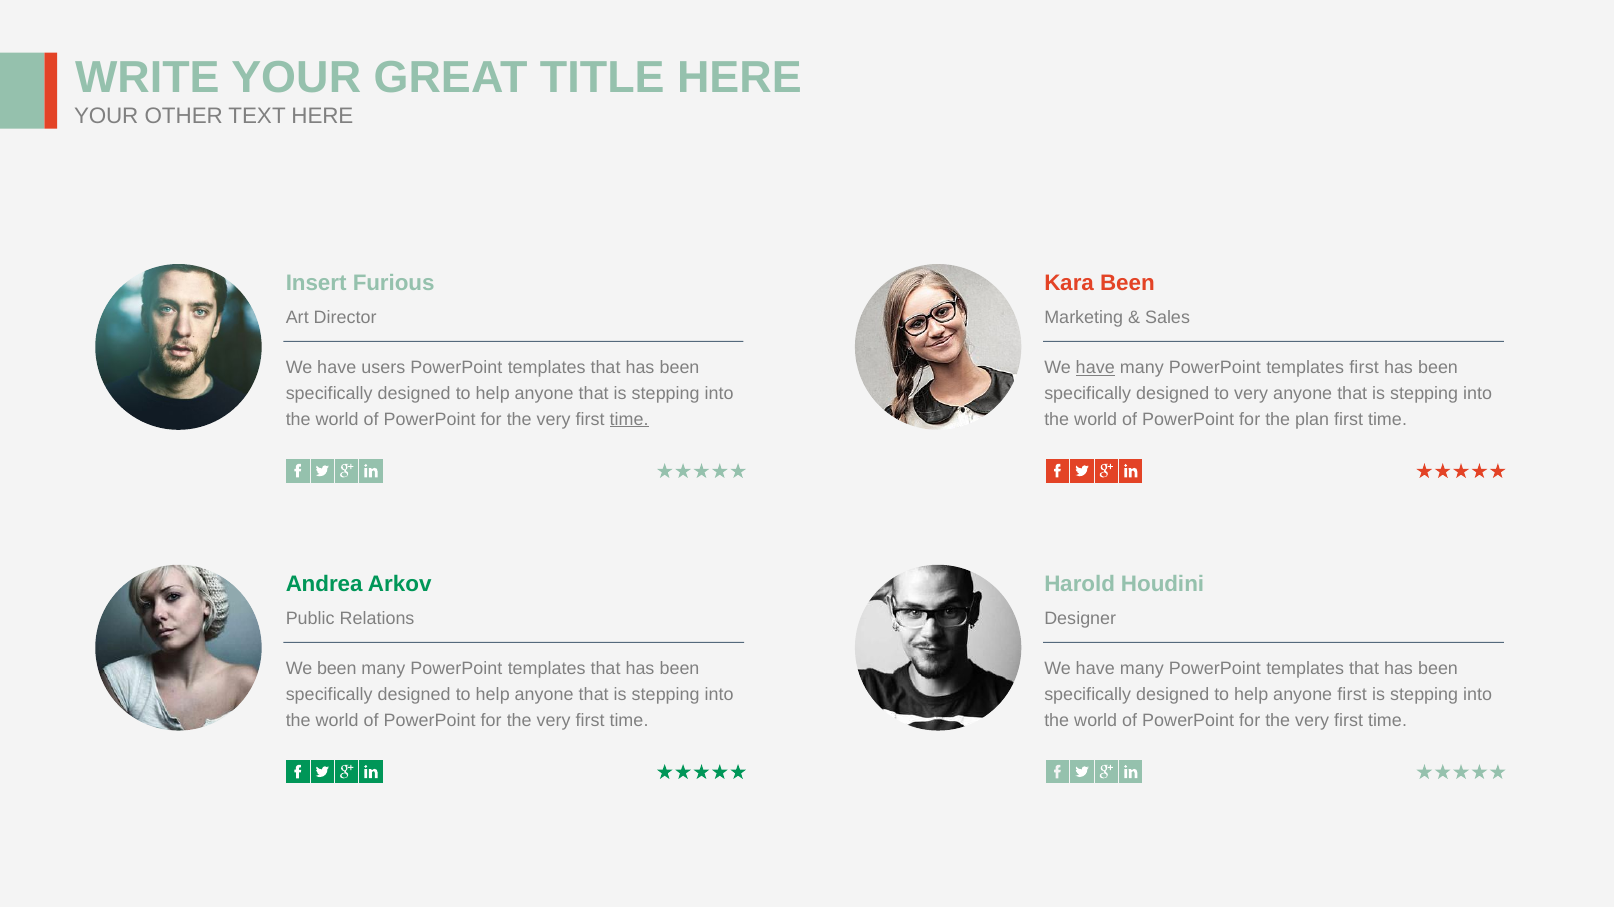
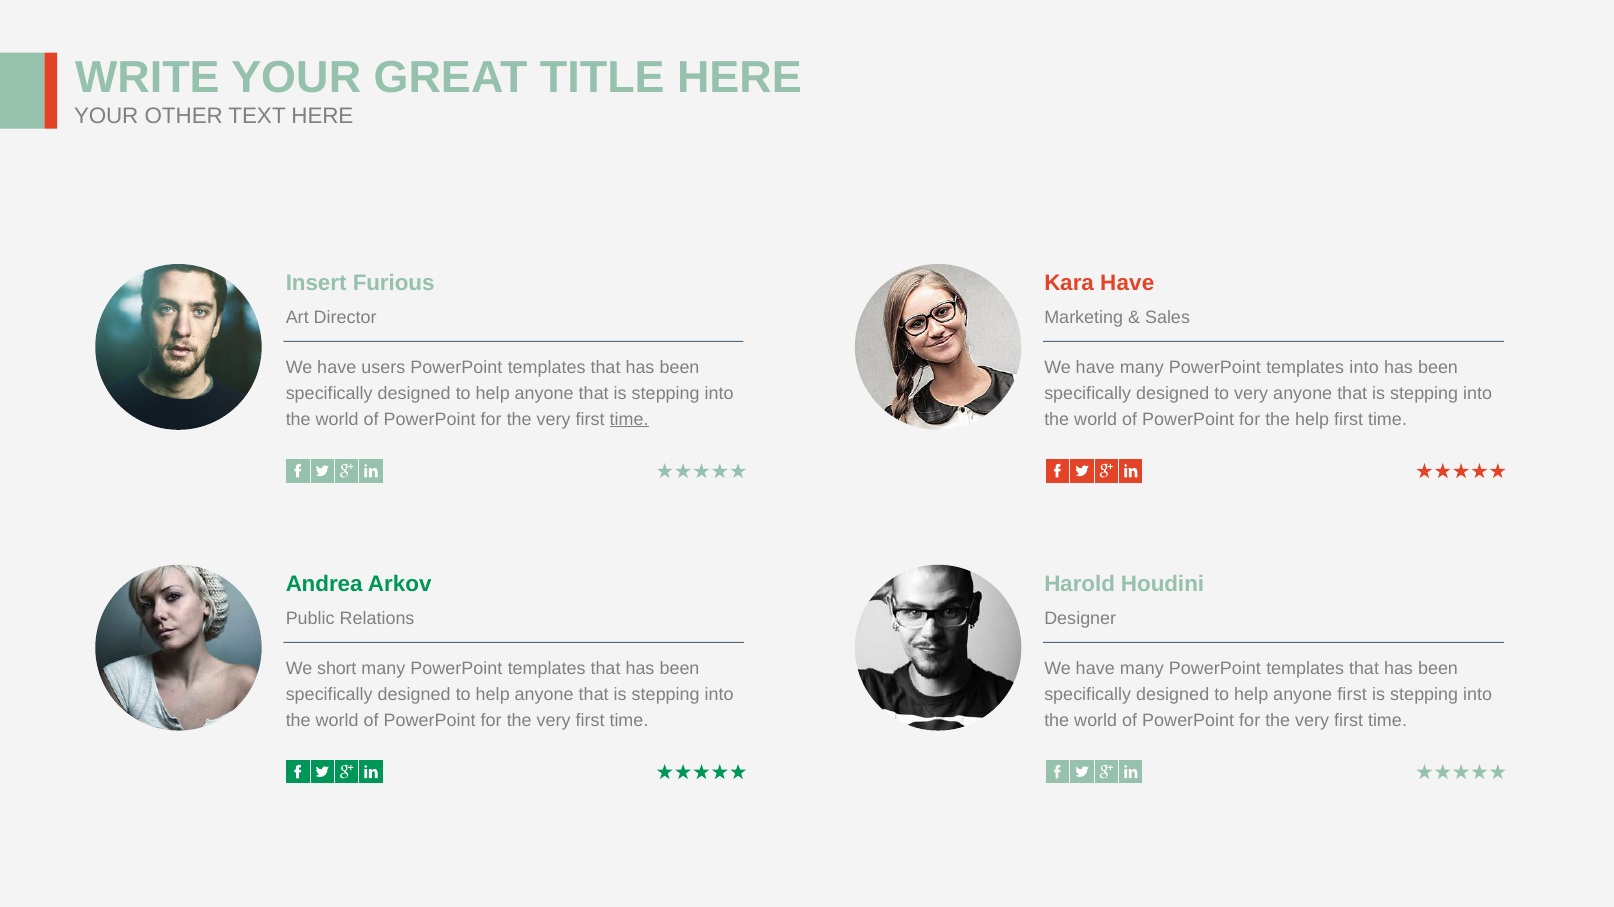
Kara Been: Been -> Have
have at (1095, 368) underline: present -> none
templates first: first -> into
the plan: plan -> help
We been: been -> short
